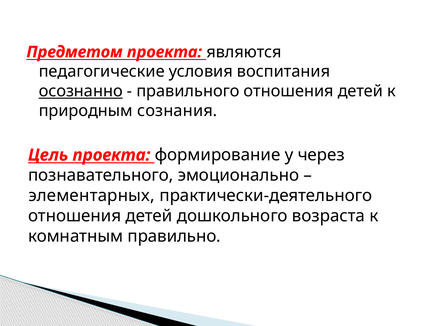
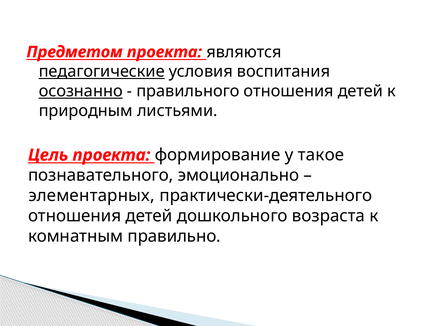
педагогические underline: none -> present
сознания: сознания -> листьями
через: через -> такое
